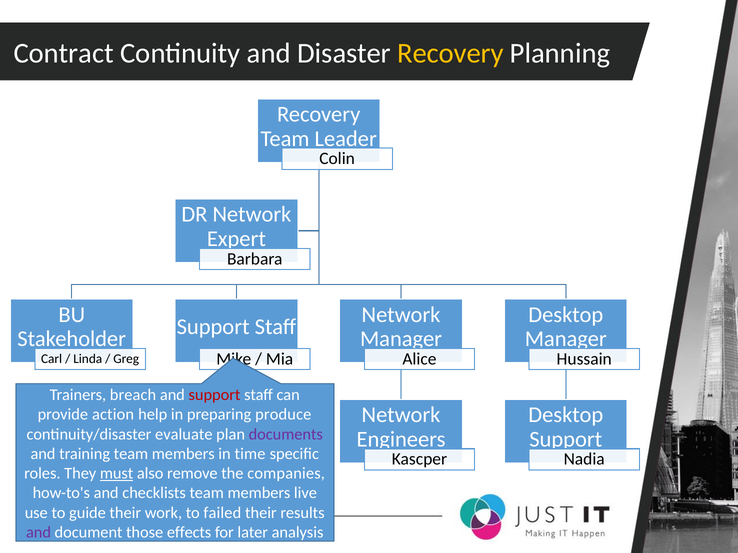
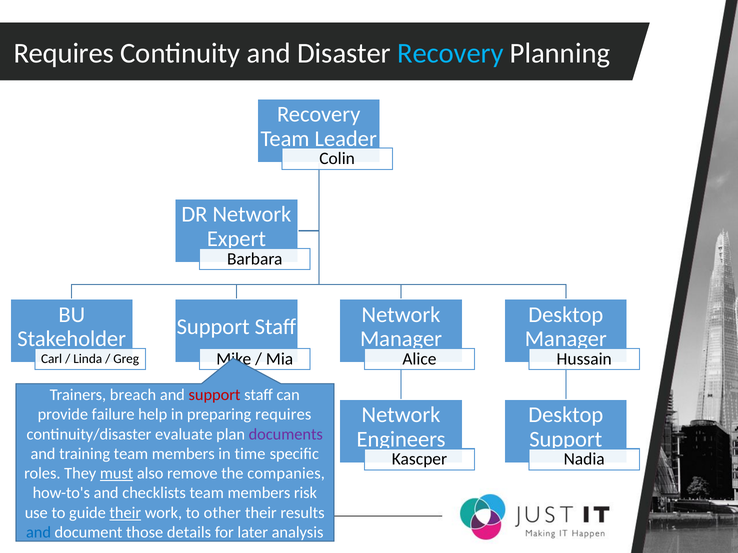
Contract at (64, 53): Contract -> Requires
Recovery at (450, 53) colour: yellow -> light blue
action: action -> failure
preparing produce: produce -> requires
live: live -> risk
their at (125, 513) underline: none -> present
failed: failed -> other
and at (38, 533) colour: purple -> blue
effects: effects -> details
